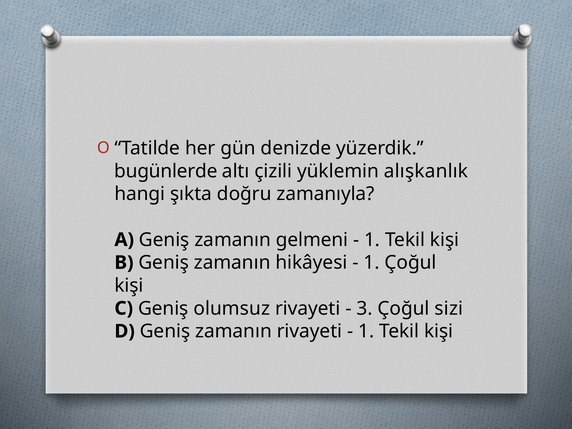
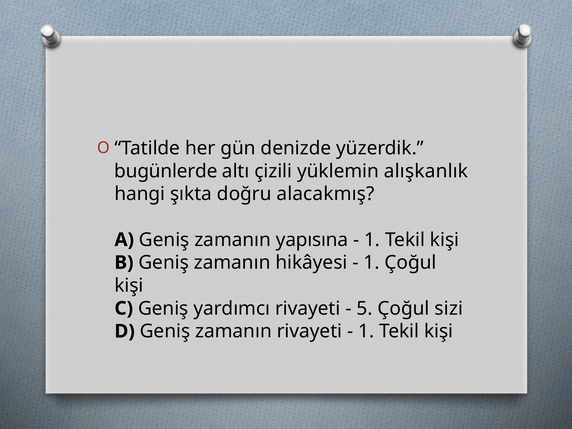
zamanıyla: zamanıyla -> alacakmış
gelmeni: gelmeni -> yapısına
olumsuz: olumsuz -> yardımcı
3: 3 -> 5
